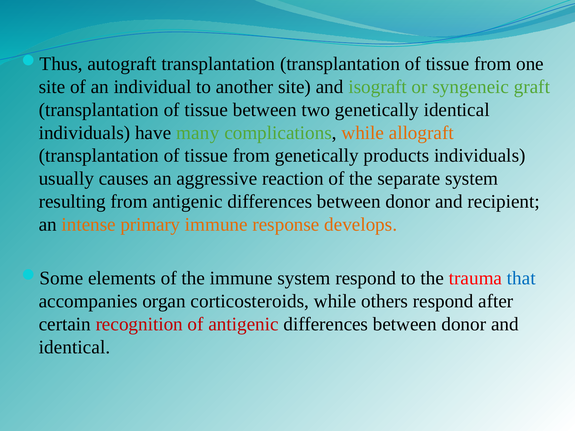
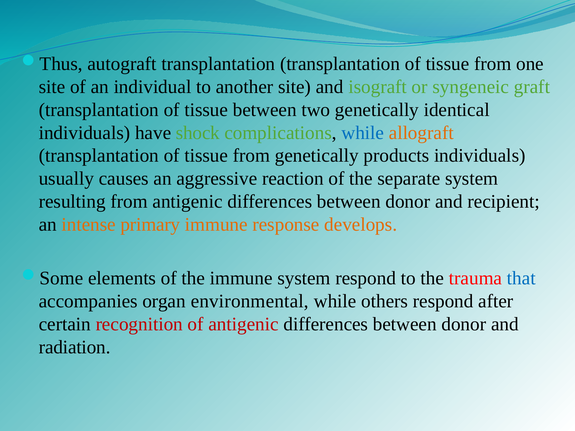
many: many -> shock
while at (363, 133) colour: orange -> blue
corticosteroids: corticosteroids -> environmental
identical at (75, 347): identical -> radiation
